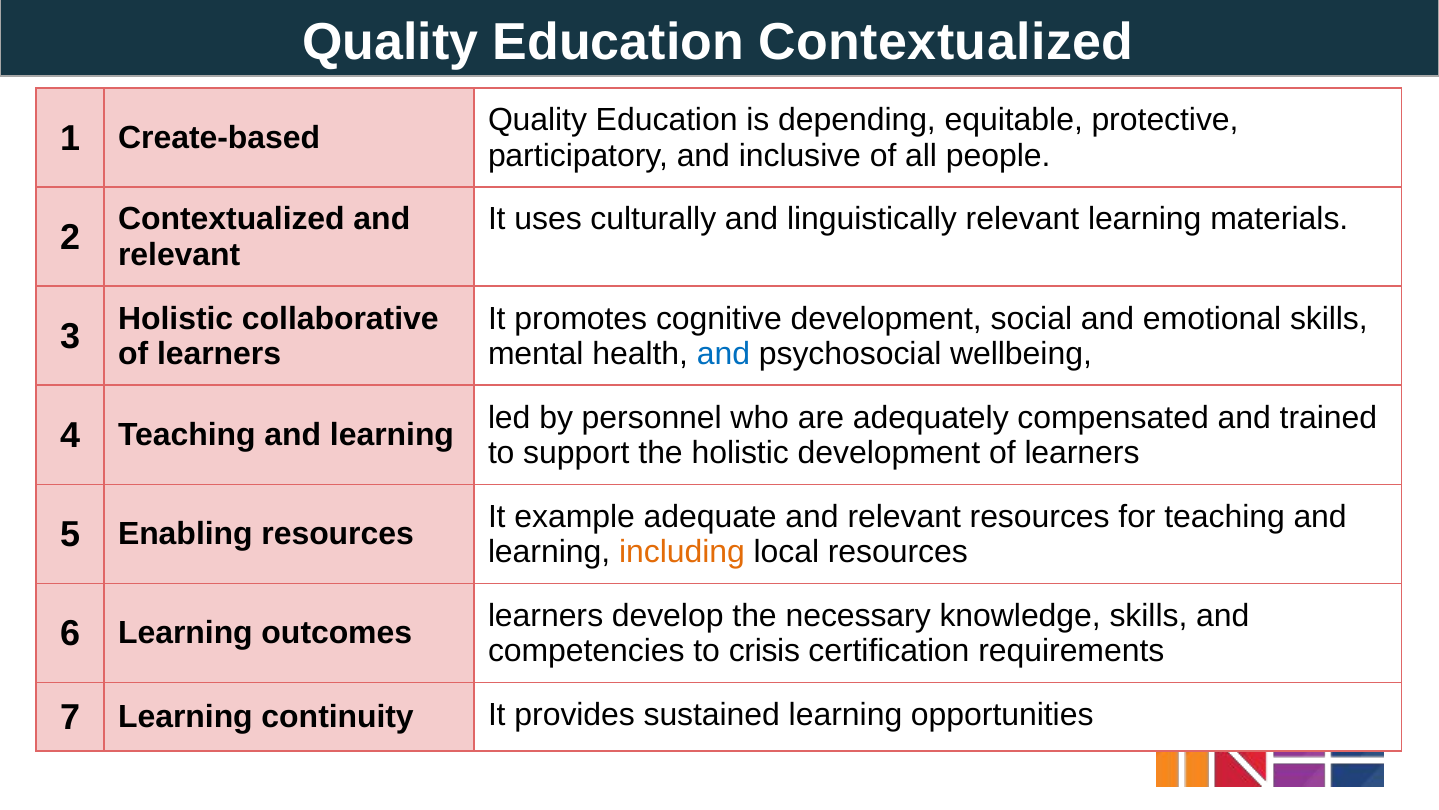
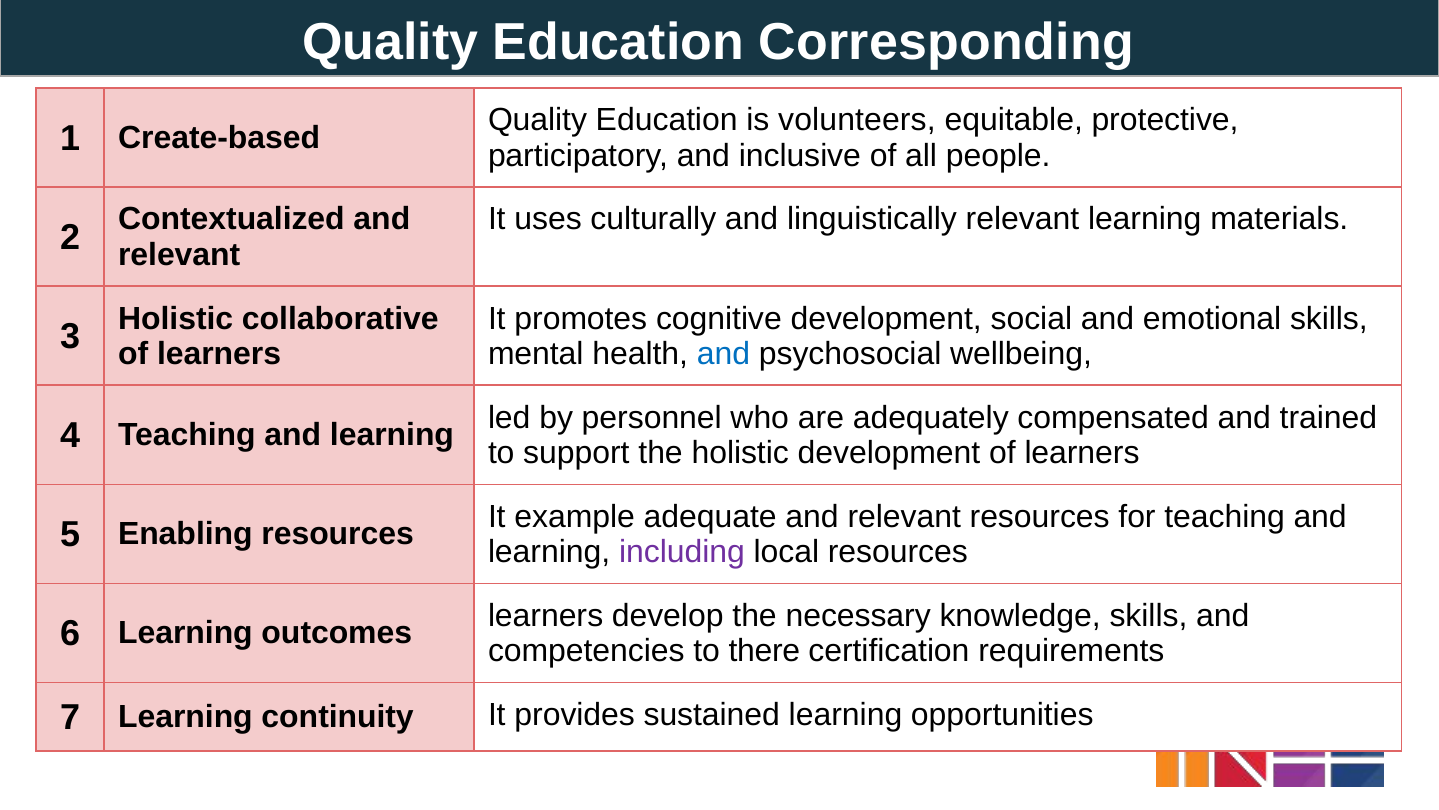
Education Contextualized: Contextualized -> Corresponding
depending: depending -> volunteers
including colour: orange -> purple
crisis: crisis -> there
